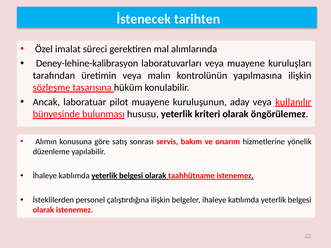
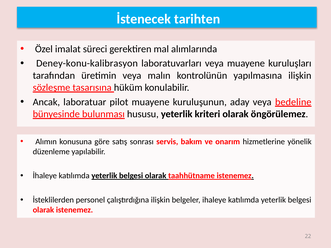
Deney-lehine-kalibrasyon: Deney-lehine-kalibrasyon -> Deney-konu-kalibrasyon
kullanılır: kullanılır -> bedeline
